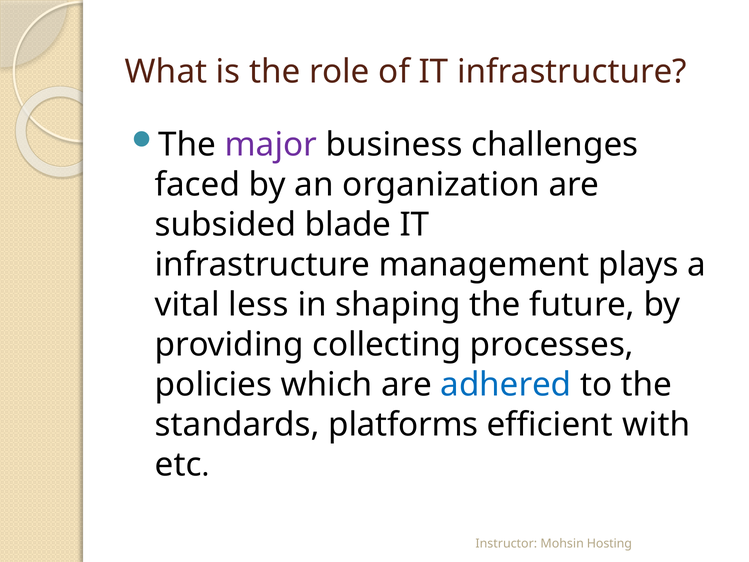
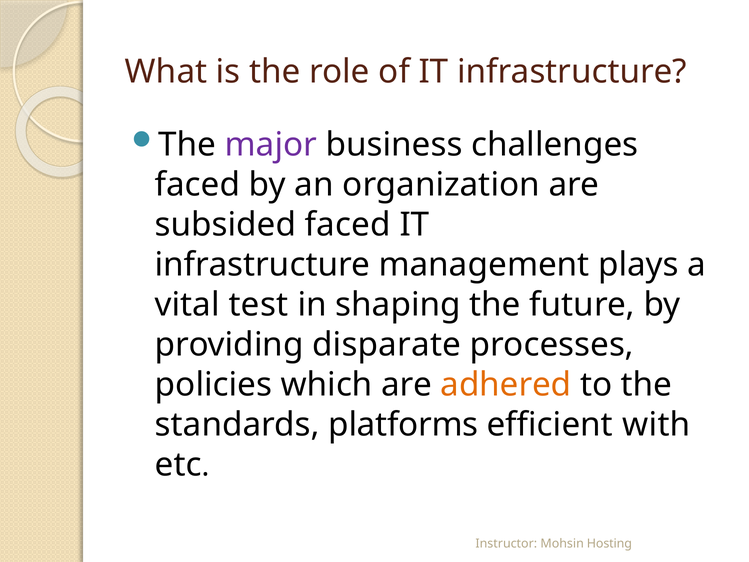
subsided blade: blade -> faced
less: less -> test
collecting: collecting -> disparate
adhered colour: blue -> orange
